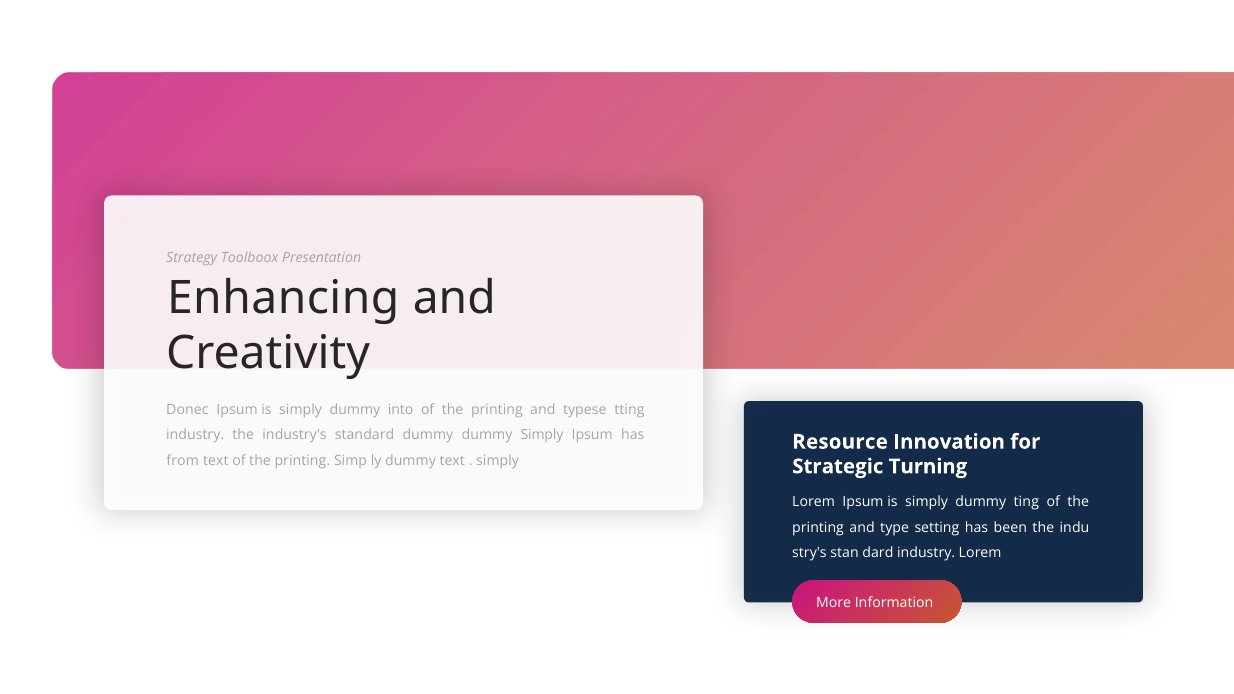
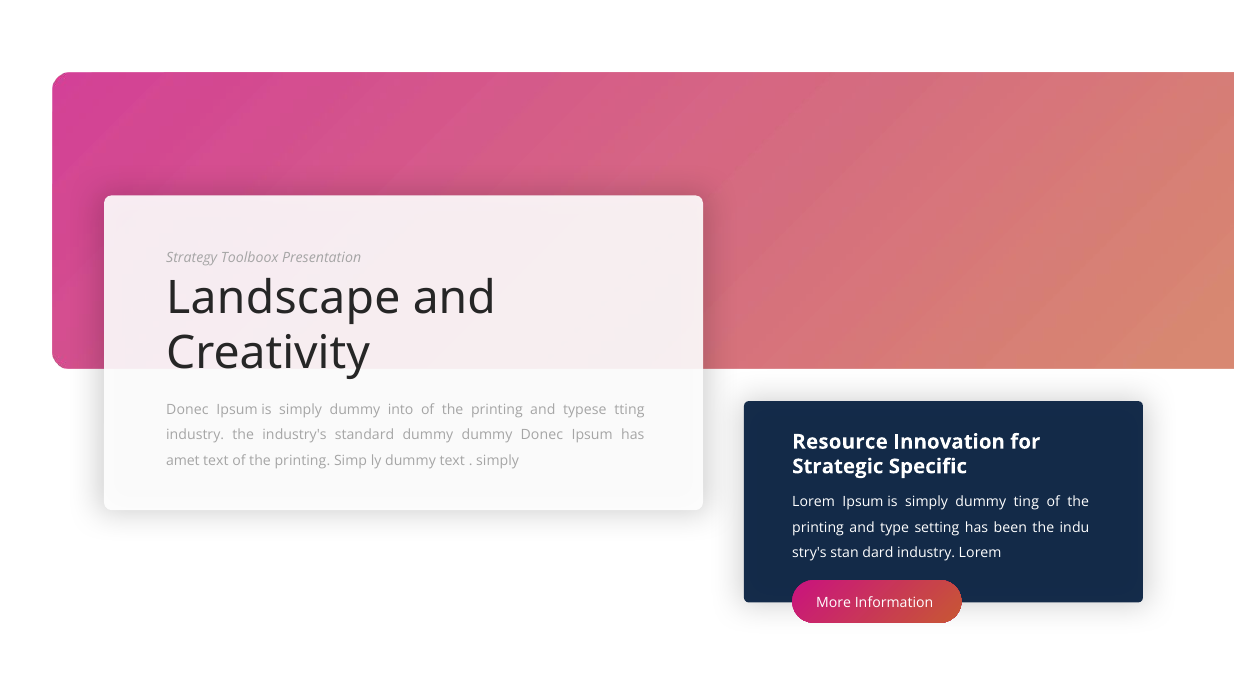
Enhancing: Enhancing -> Landscape
dummy Simply: Simply -> Donec
from: from -> amet
Turning: Turning -> Specific
